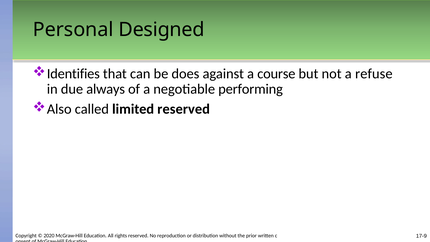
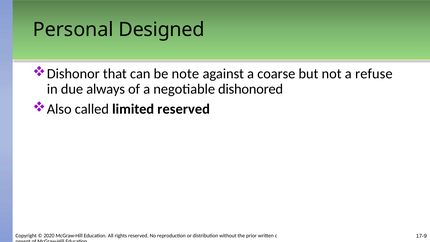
Identifies: Identifies -> Dishonor
does: does -> note
course: course -> coarse
performing: performing -> dishonored
